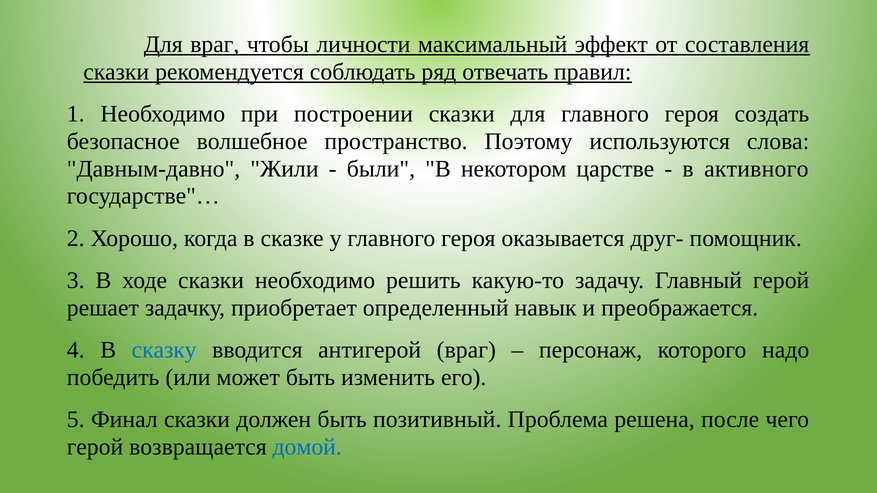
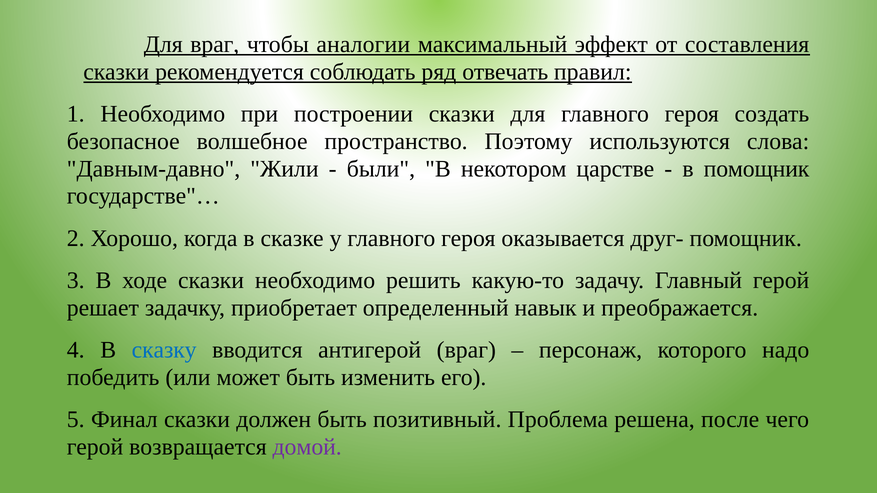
личности: личности -> аналогии
в активного: активного -> помощник
домой colour: blue -> purple
